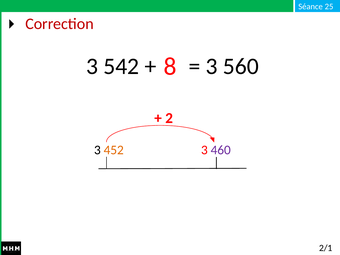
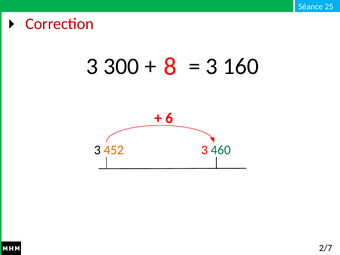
542: 542 -> 300
560: 560 -> 160
2: 2 -> 6
460 colour: purple -> green
2/1: 2/1 -> 2/7
